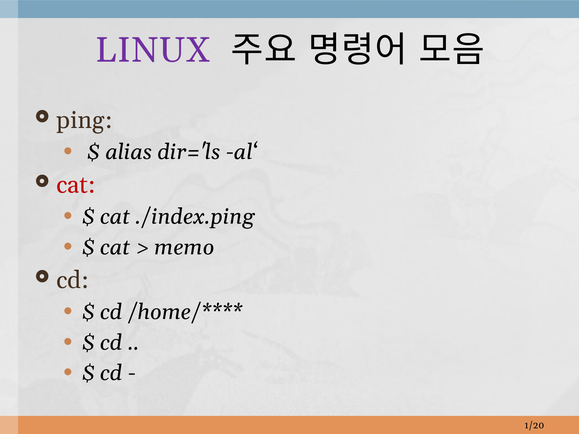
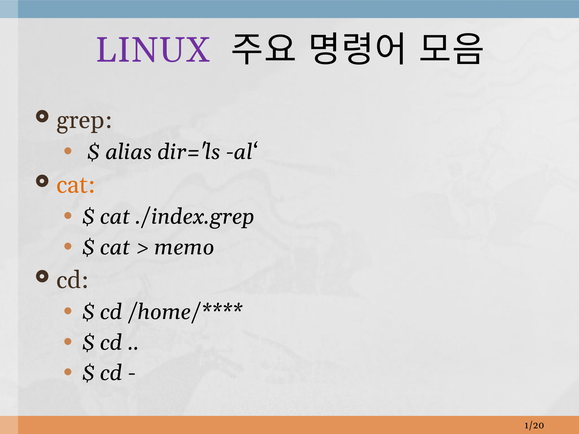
ping: ping -> grep
cat at (76, 185) colour: red -> orange
./index.ping: ./index.ping -> ./index.grep
